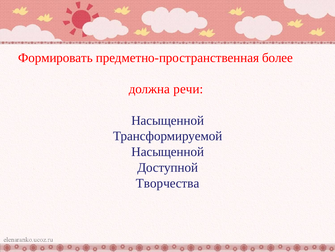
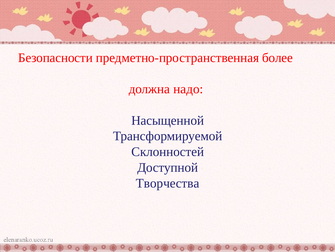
Формировать: Формировать -> Безопасности
речи: речи -> надо
Насыщенной at (168, 151): Насыщенной -> Склонностей
